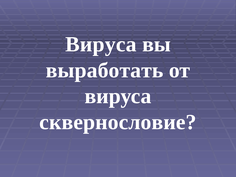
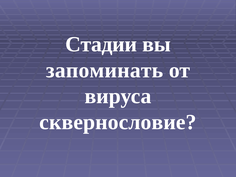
Вируса at (101, 44): Вируса -> Стадии
выработать: выработать -> запоминать
